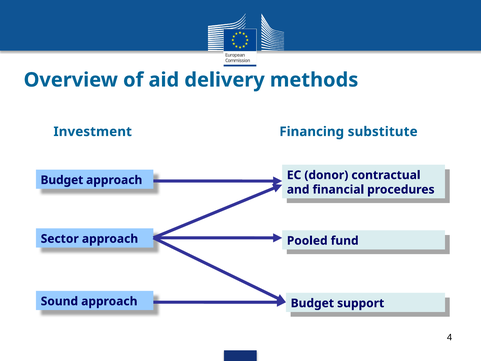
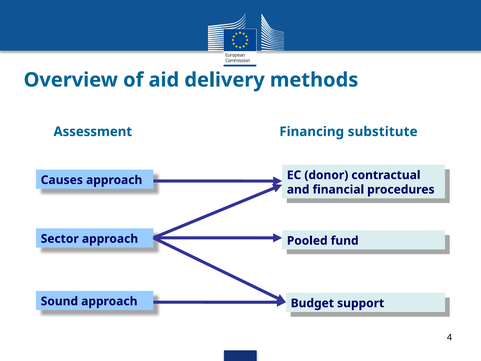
Investment: Investment -> Assessment
Budget at (62, 180): Budget -> Causes
